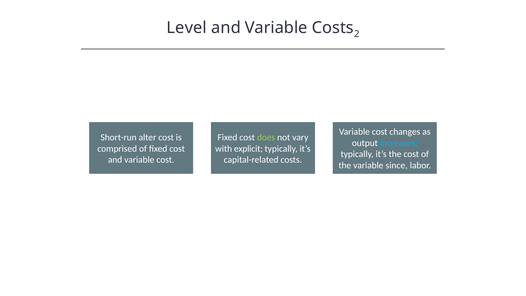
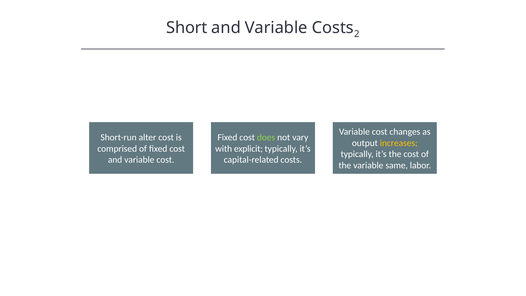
Level: Level -> Short
increases colour: light blue -> yellow
since: since -> same
